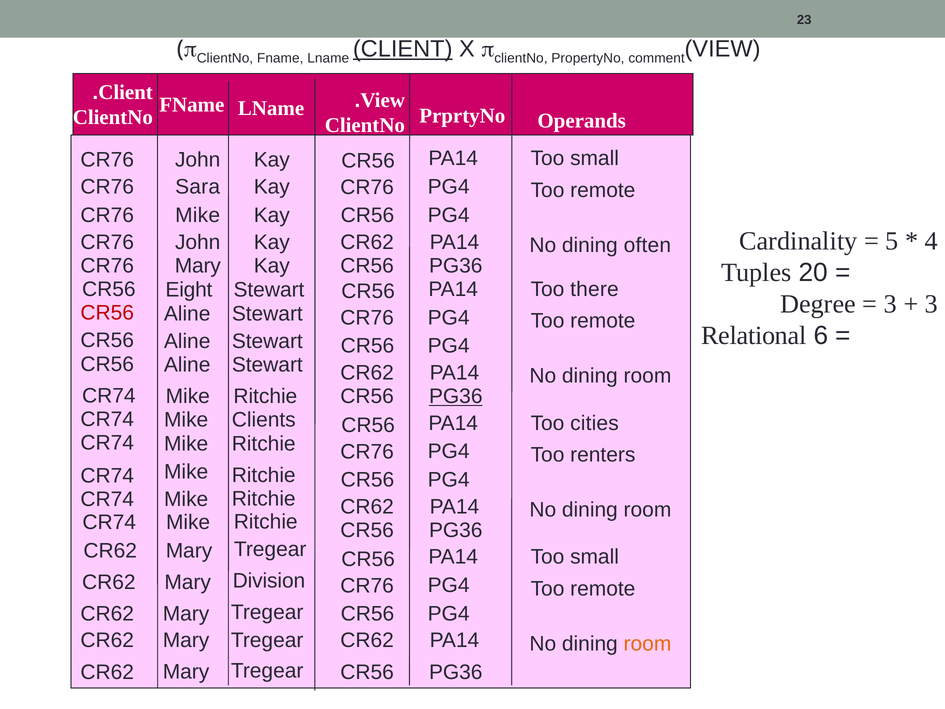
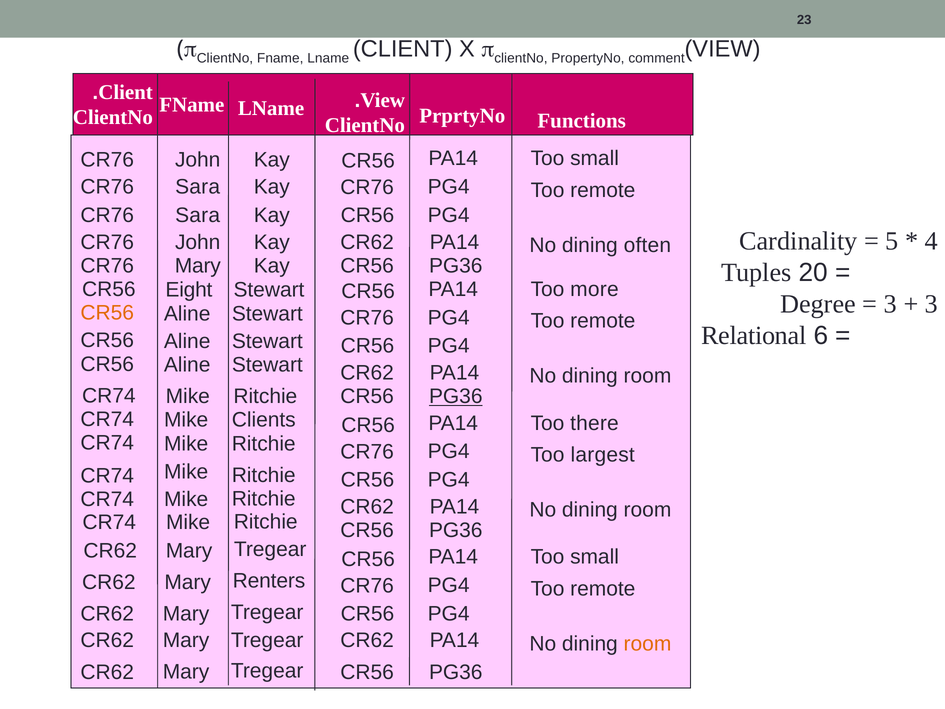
CLIENT at (403, 49) underline: present -> none
Operands: Operands -> Functions
Mike at (198, 215): Mike -> Sara
there: there -> more
CR56 at (107, 313) colour: red -> orange
cities: cities -> there
renters: renters -> largest
Division: Division -> Renters
